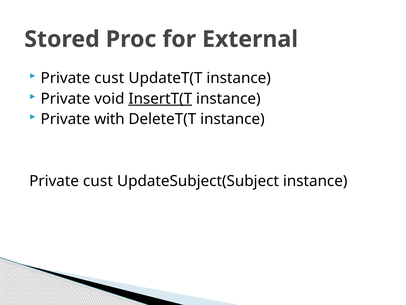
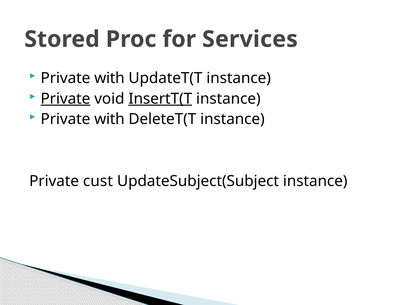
External: External -> Services
cust at (109, 78): cust -> with
Private at (65, 99) underline: none -> present
